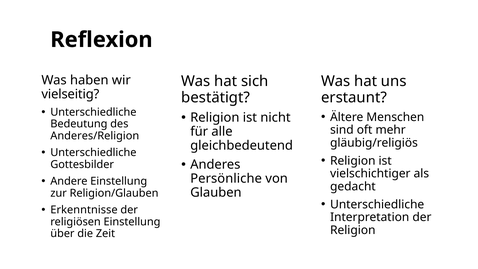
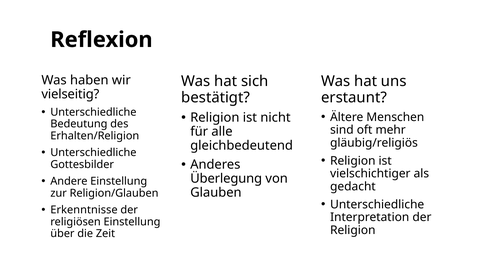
Anderes/Religion: Anderes/Religion -> Erhalten/Religion
Persönliche: Persönliche -> Überlegung
